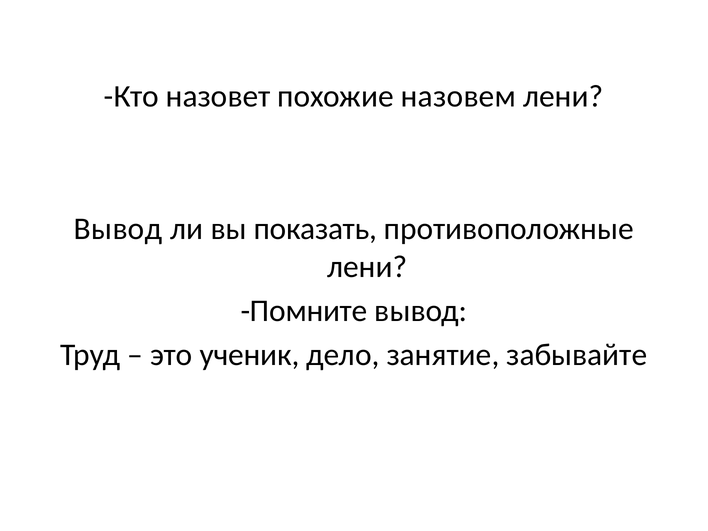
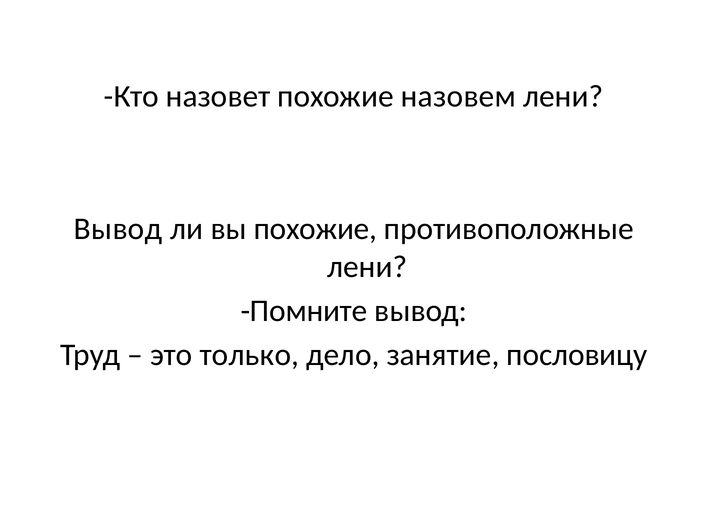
вы показать: показать -> похожие
ученик: ученик -> только
забывайте: забывайте -> пословицу
